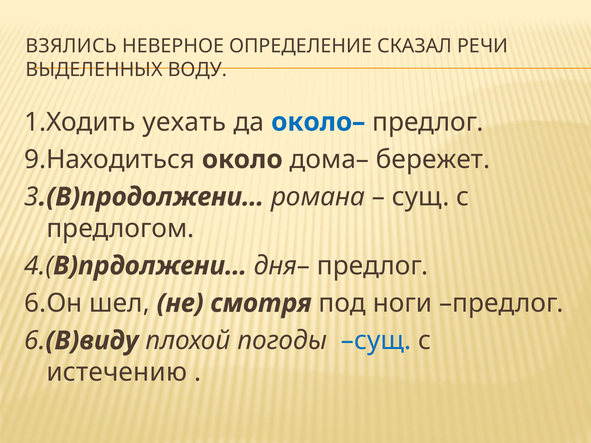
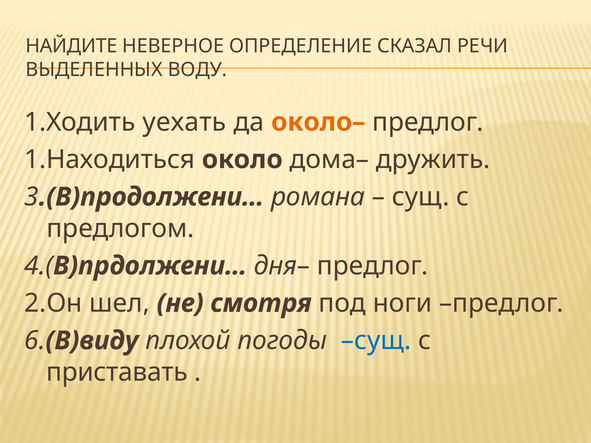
ВЗЯЛИСЬ: ВЗЯЛИСЬ -> НАЙДИТЕ
около– colour: blue -> orange
9.Находиться: 9.Находиться -> 1.Находиться
бережет: бережет -> дружить
6.Он: 6.Он -> 2.Он
истечению: истечению -> приставать
